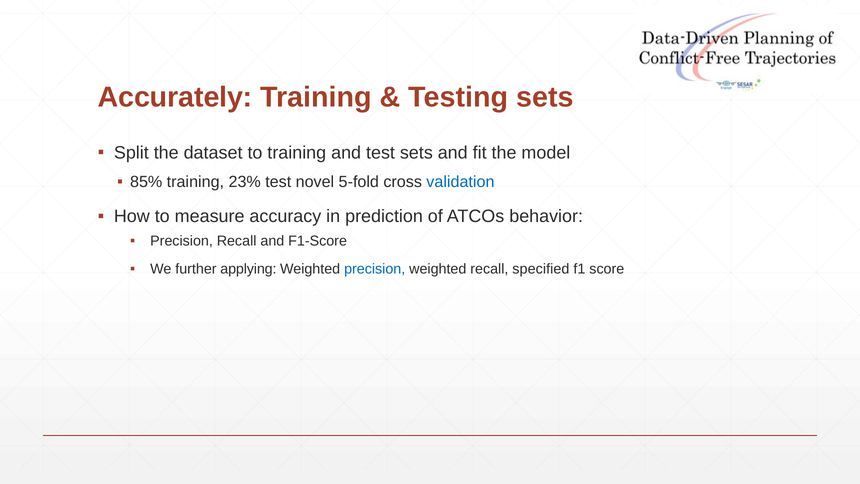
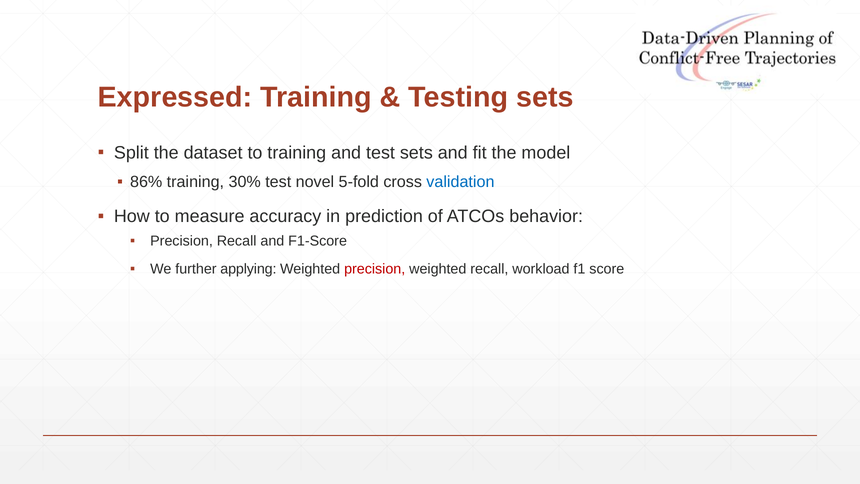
Accurately: Accurately -> Expressed
85%: 85% -> 86%
23%: 23% -> 30%
precision at (375, 269) colour: blue -> red
specified: specified -> workload
